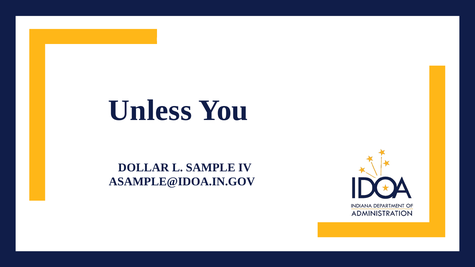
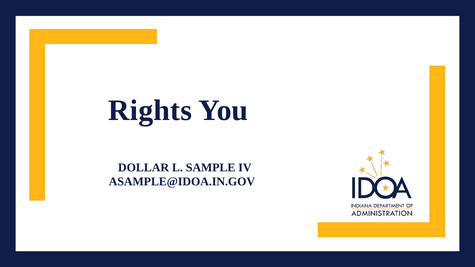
Unless: Unless -> Rights
